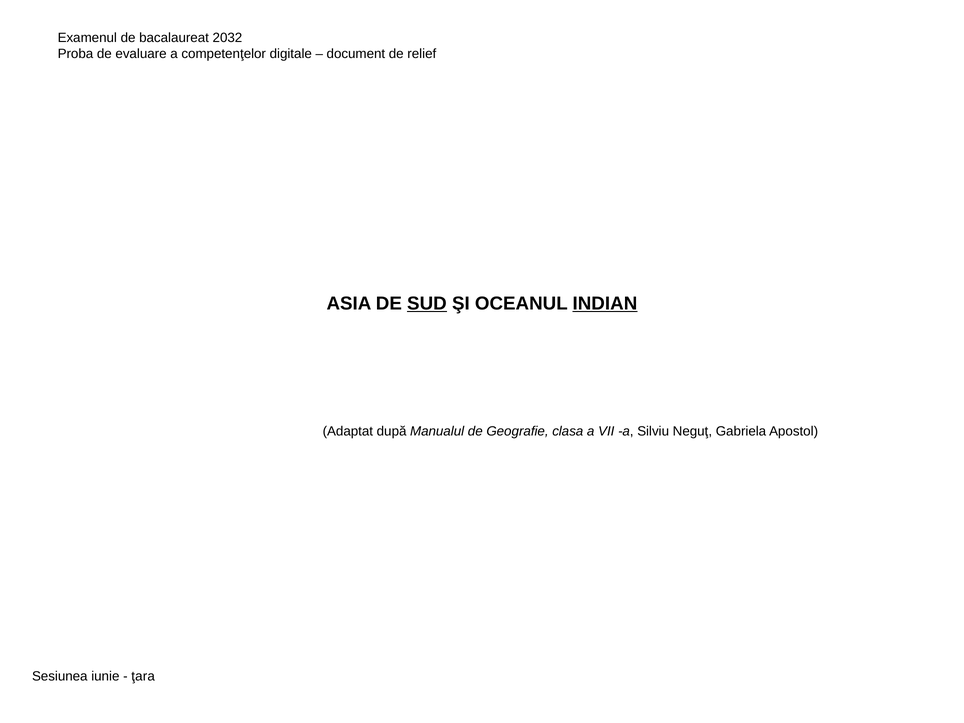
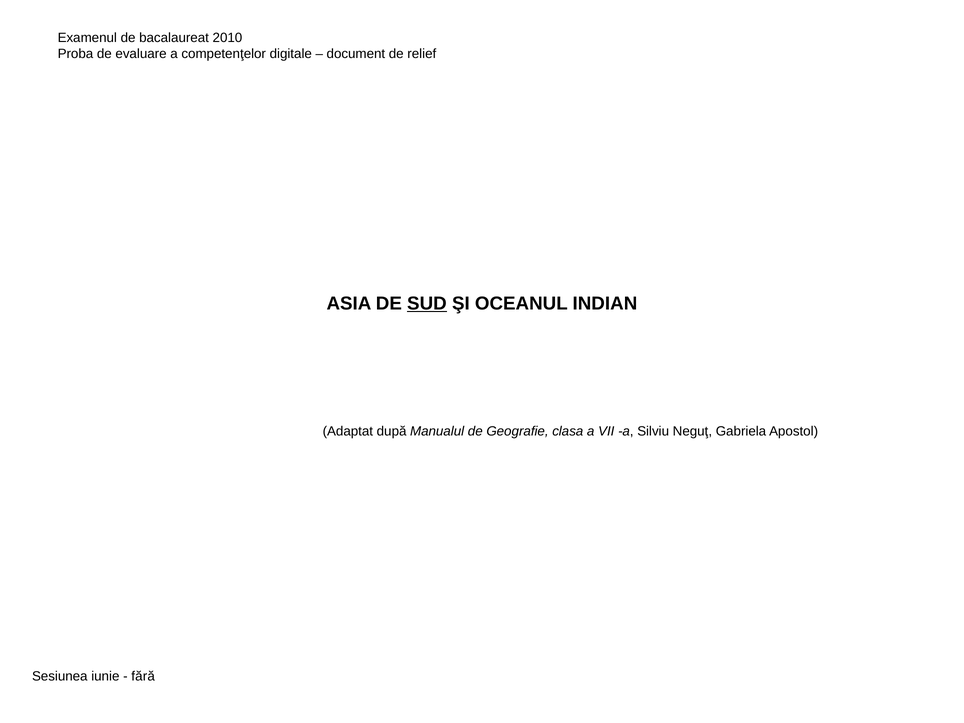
2032: 2032 -> 2010
INDIAN underline: present -> none
ţara: ţara -> fără
